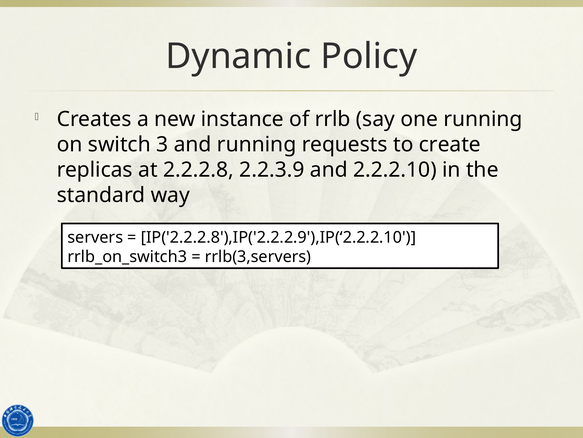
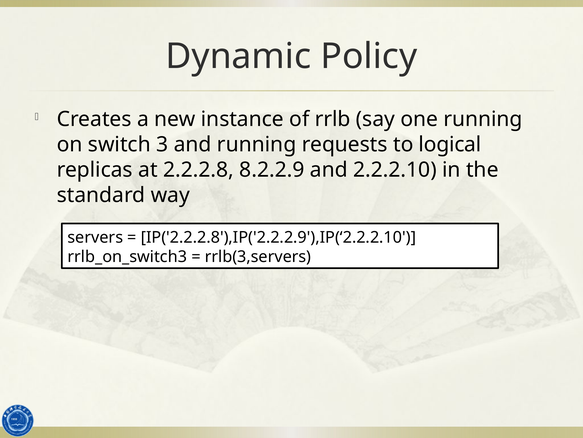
create: create -> logical
2.2.3.9: 2.2.3.9 -> 8.2.2.9
